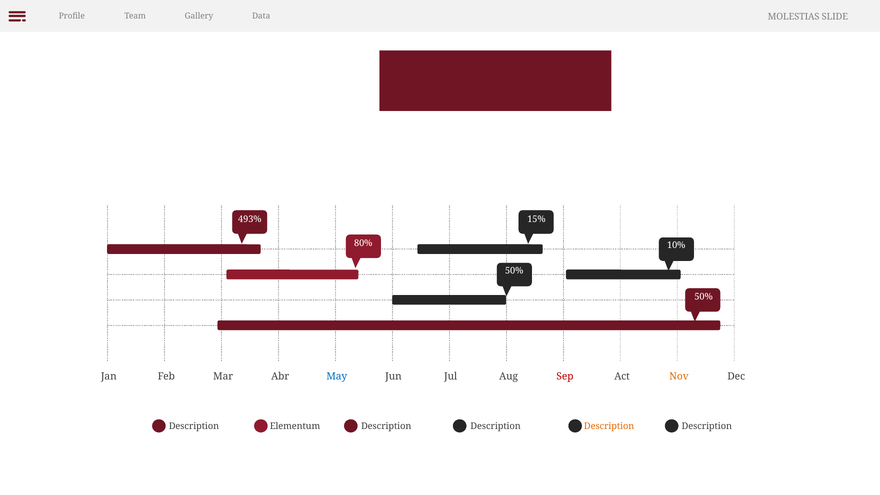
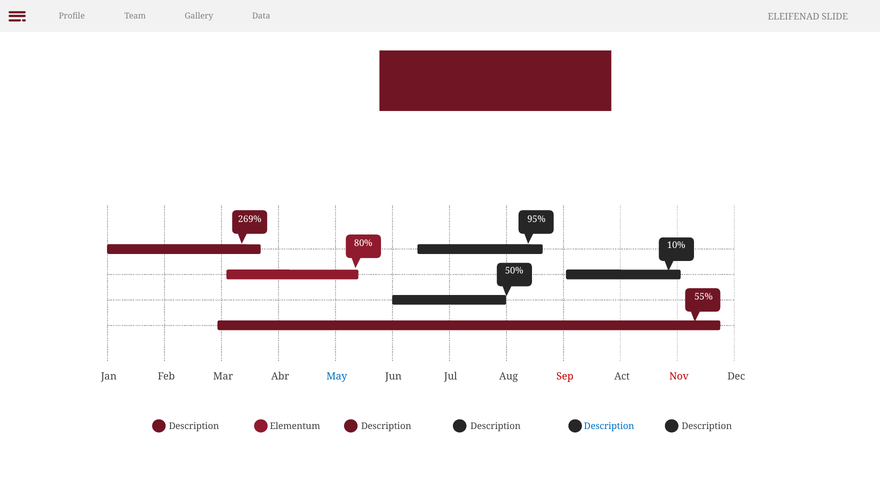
MOLESTIAS: MOLESTIAS -> ELEIFENAD
493%: 493% -> 269%
15%: 15% -> 95%
50% at (704, 297): 50% -> 55%
Nov colour: orange -> red
Description at (609, 426) colour: orange -> blue
